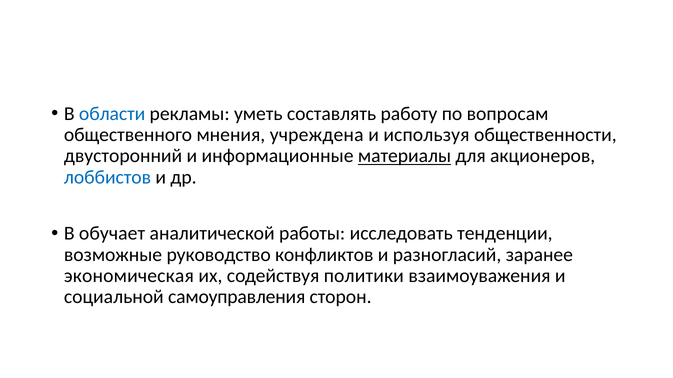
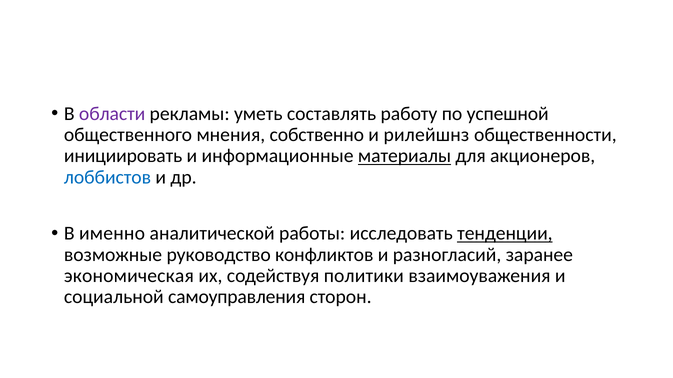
области colour: blue -> purple
вопросам: вопросам -> успешной
учреждена: учреждена -> собственно
используя: используя -> рилейшнз
двусторонний: двусторонний -> инициировать
обучает: обучает -> именно
тенденции underline: none -> present
